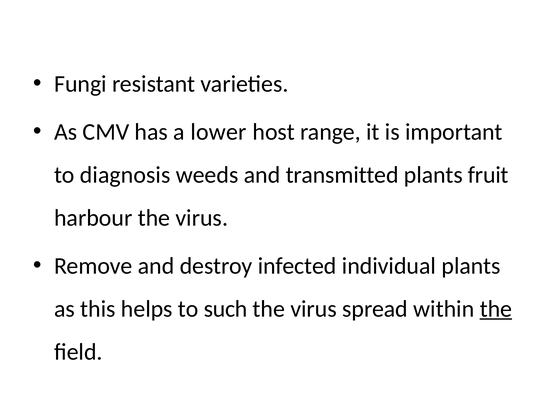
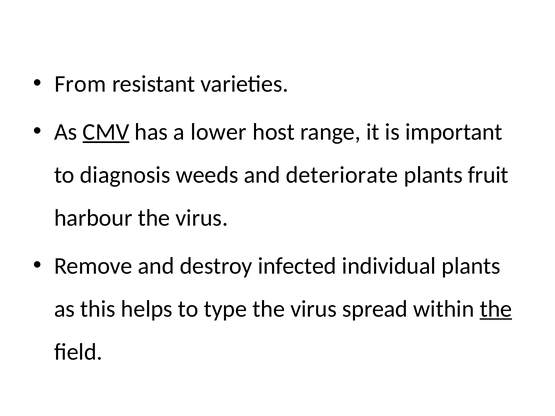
Fungi: Fungi -> From
CMV underline: none -> present
transmitted: transmitted -> deteriorate
such: such -> type
